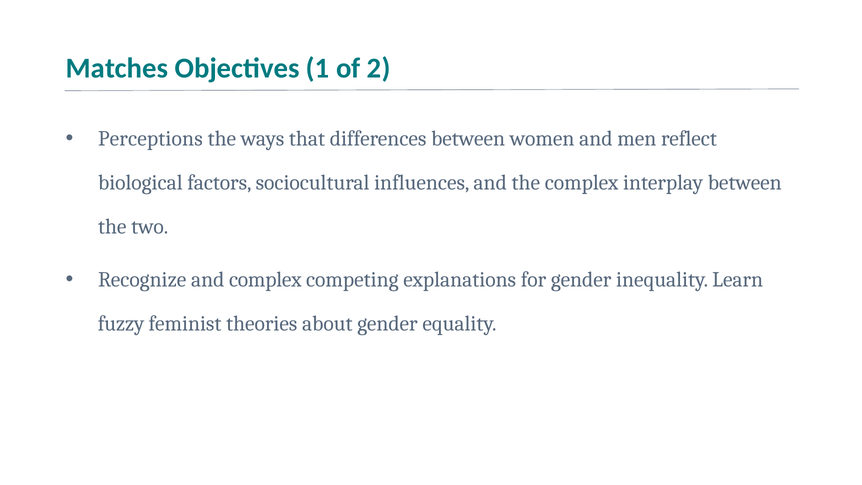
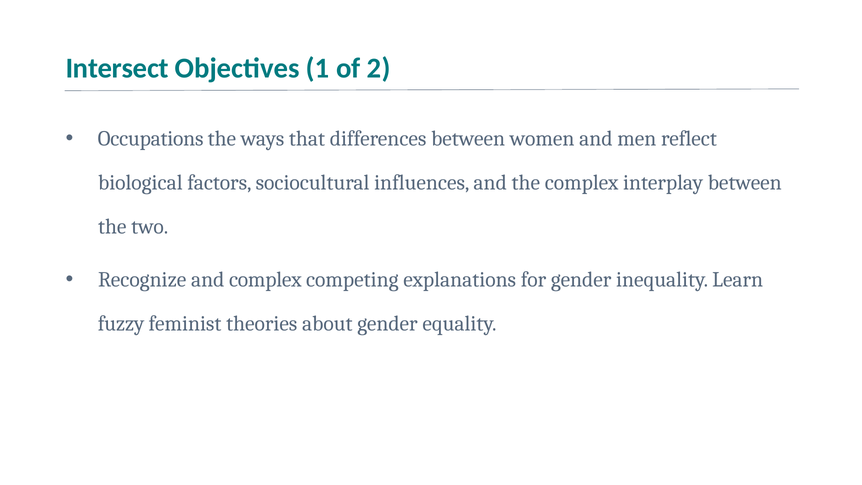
Matches: Matches -> Intersect
Perceptions: Perceptions -> Occupations
